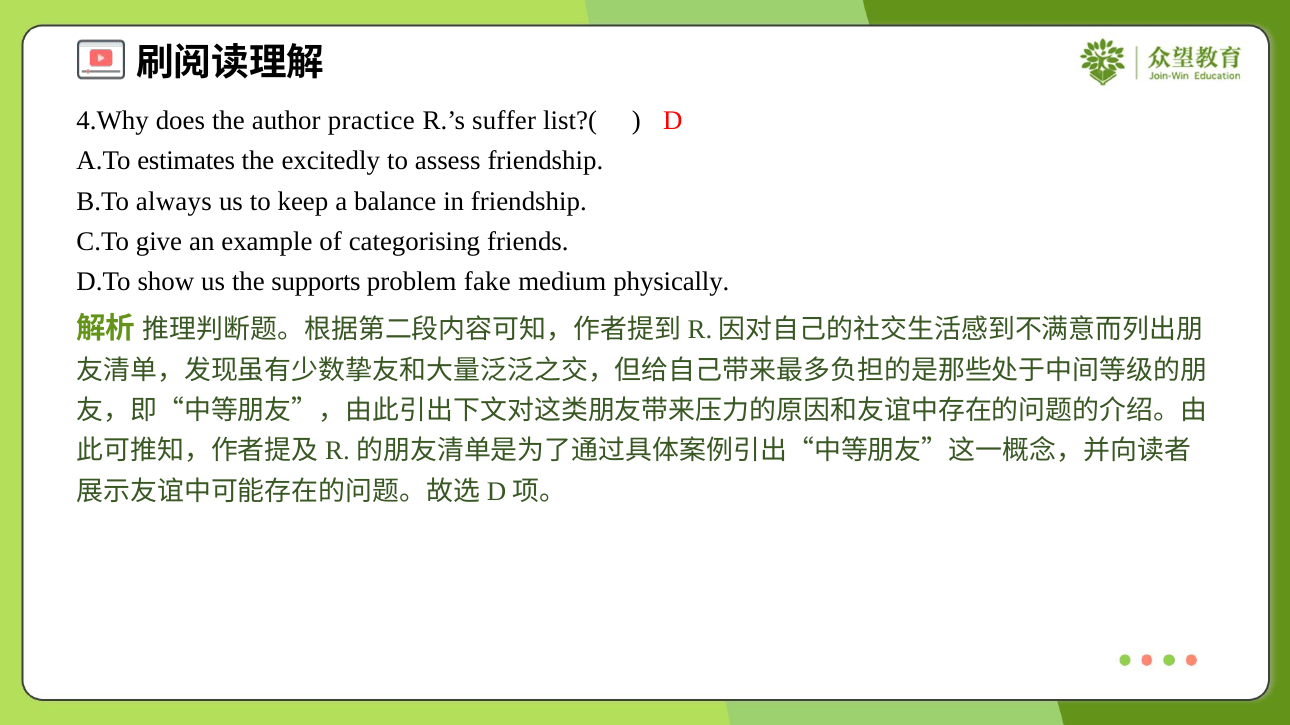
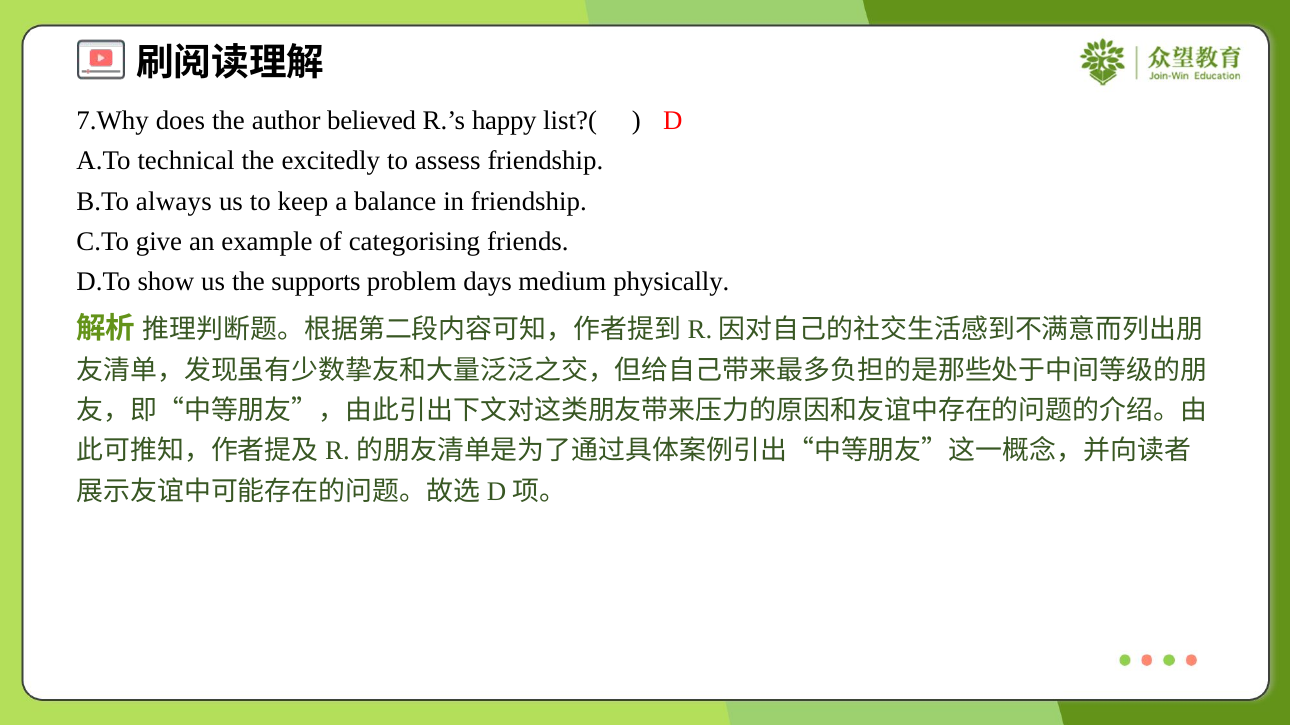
4.Why: 4.Why -> 7.Why
practice: practice -> believed
suffer: suffer -> happy
estimates: estimates -> technical
fake: fake -> days
